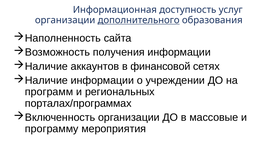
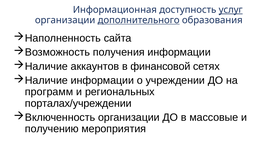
услуг underline: none -> present
порталах/программах: порталах/программах -> порталах/учреждении
программу: программу -> получению
